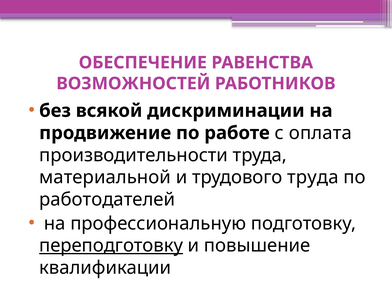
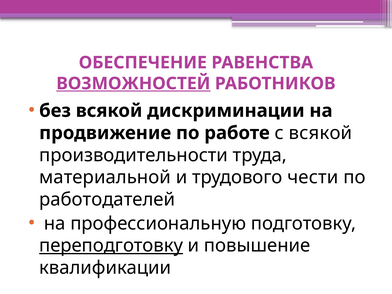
ВОЗМОЖНОСТЕЙ underline: none -> present
с оплата: оплата -> всякой
трудового труда: труда -> чести
